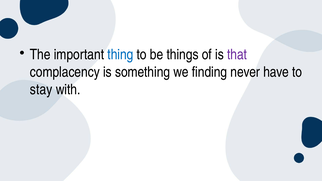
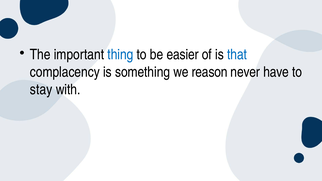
things: things -> easier
that colour: purple -> blue
finding: finding -> reason
